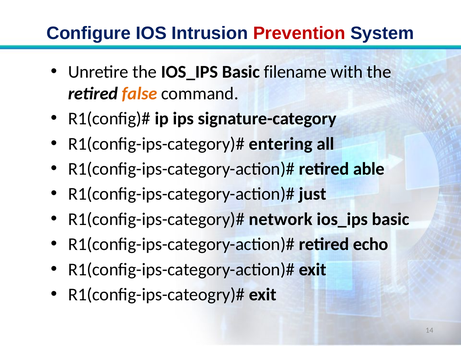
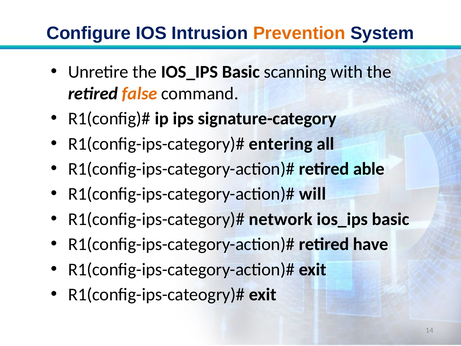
Prevention colour: red -> orange
filename: filename -> scanning
just: just -> will
echo: echo -> have
